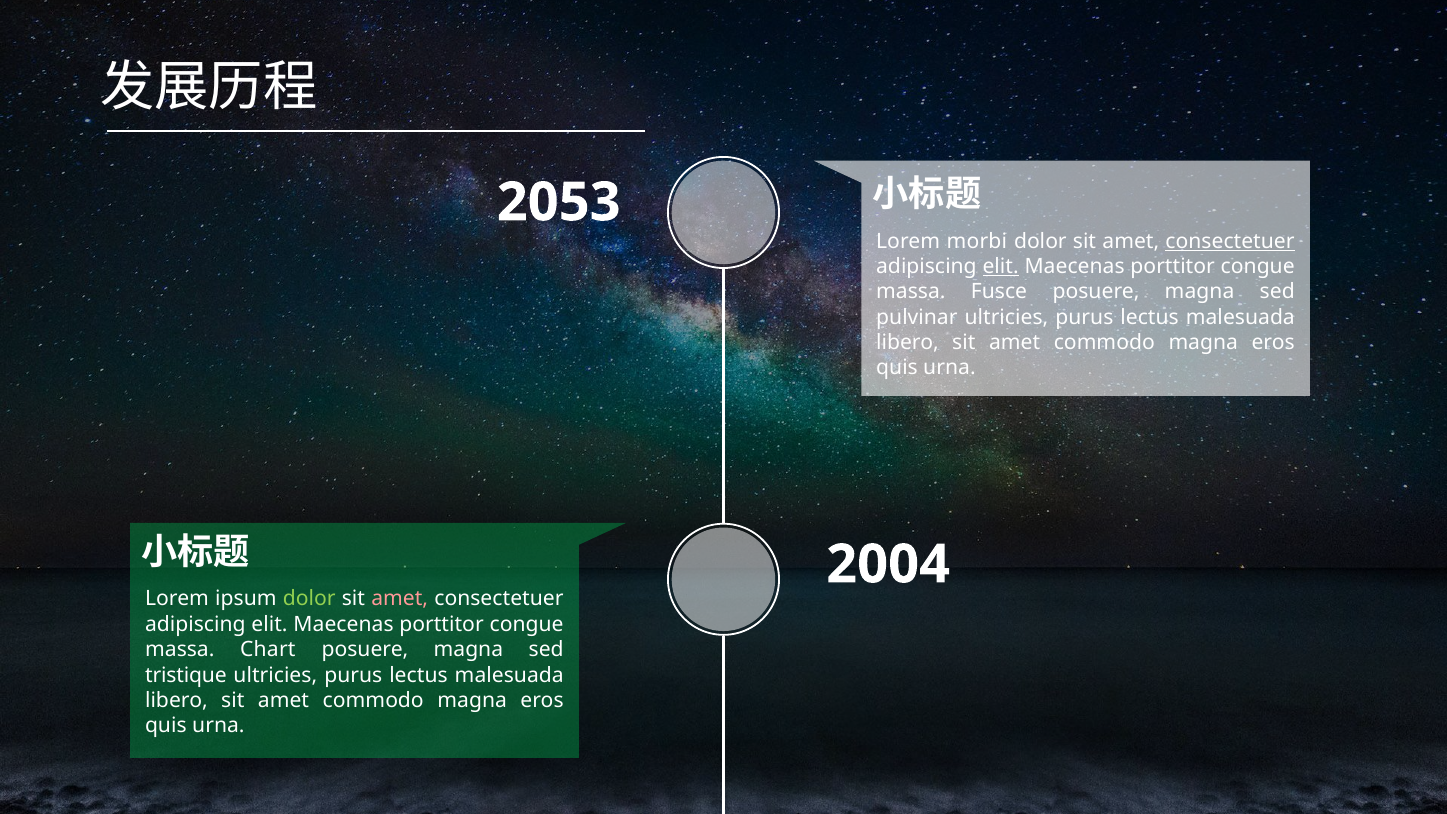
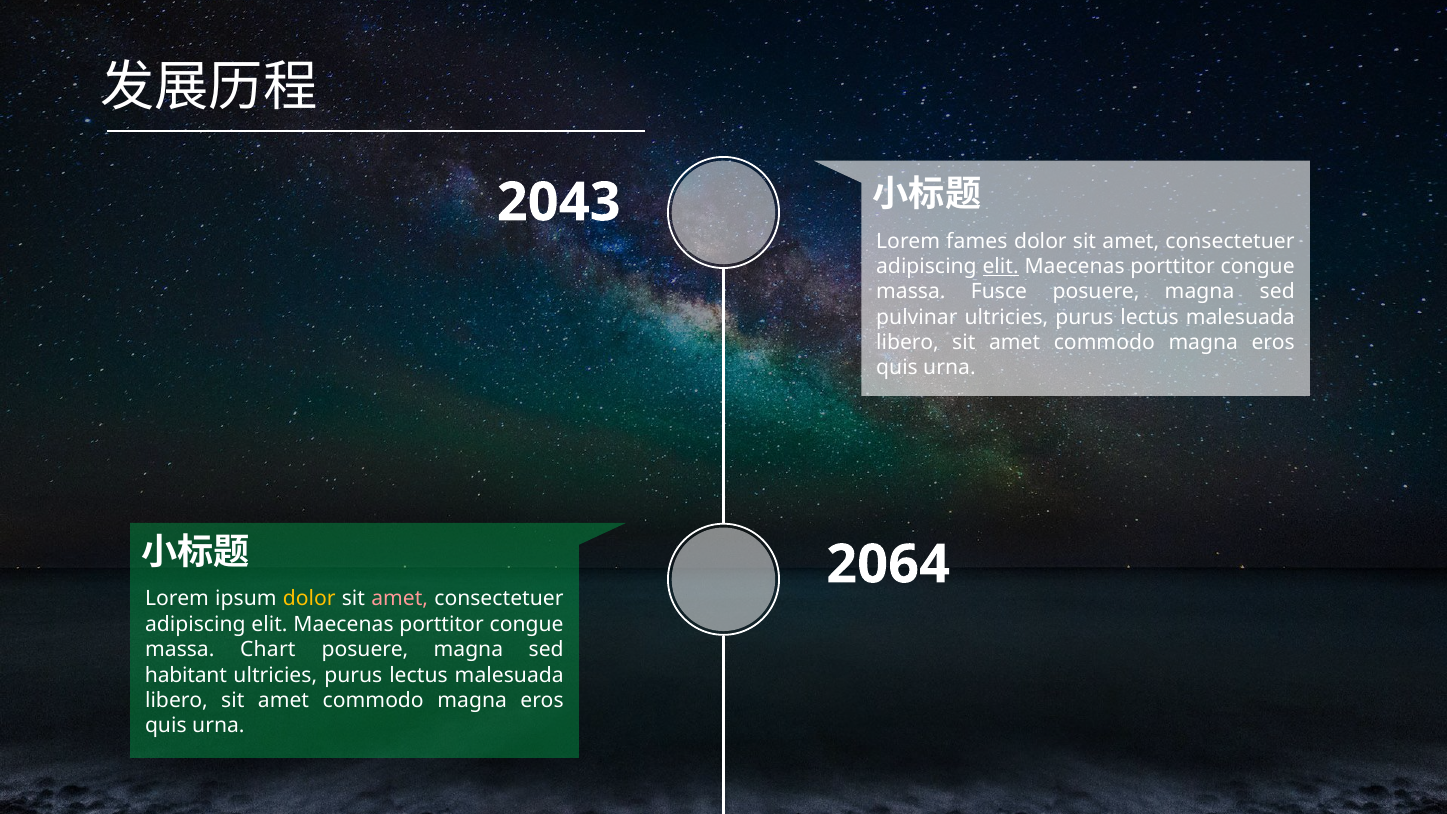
2053: 2053 -> 2043
morbi: morbi -> fames
consectetuer at (1230, 241) underline: present -> none
2004: 2004 -> 2064
dolor at (309, 599) colour: light green -> yellow
tristique: tristique -> habitant
